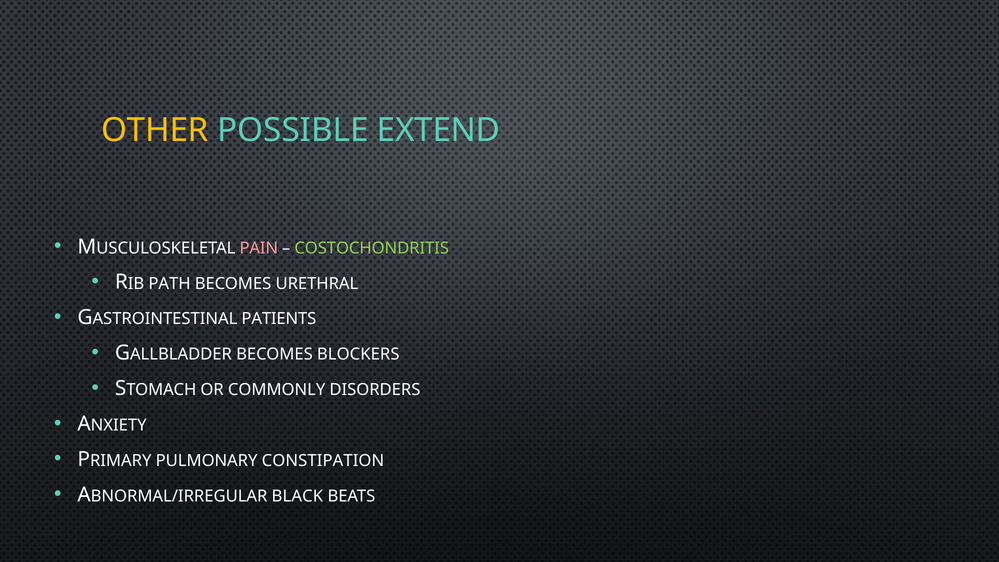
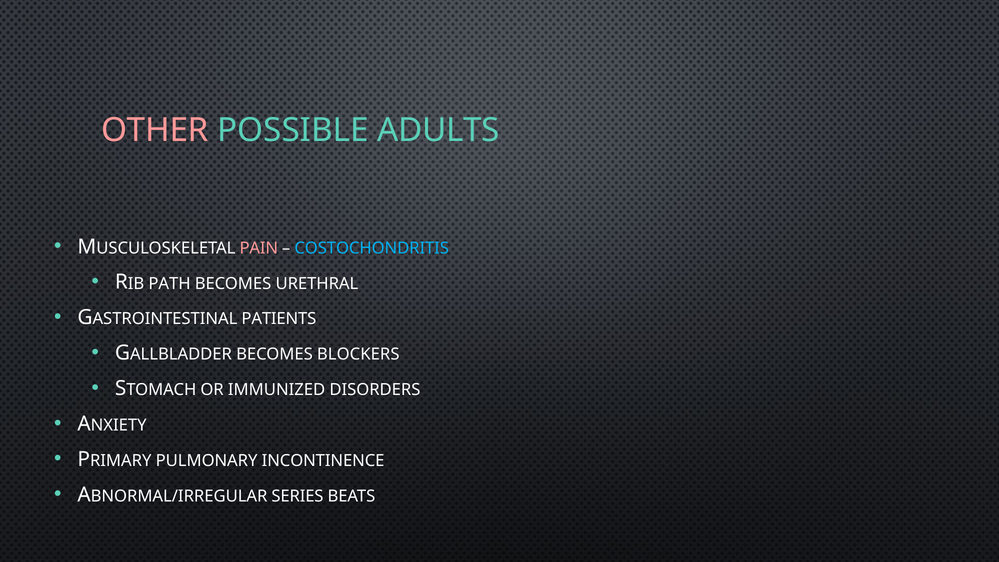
OTHER colour: yellow -> pink
EXTEND: EXTEND -> ADULTS
COSTOCHONDRITIS colour: light green -> light blue
COMMONLY: COMMONLY -> IMMUNIZED
CONSTIPATION: CONSTIPATION -> INCONTINENCE
BLACK: BLACK -> SERIES
